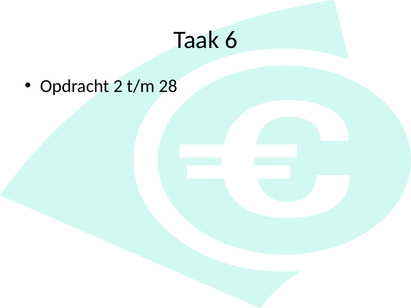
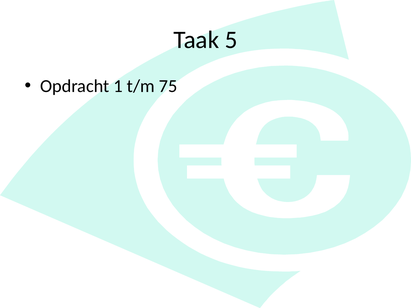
6: 6 -> 5
2: 2 -> 1
28: 28 -> 75
